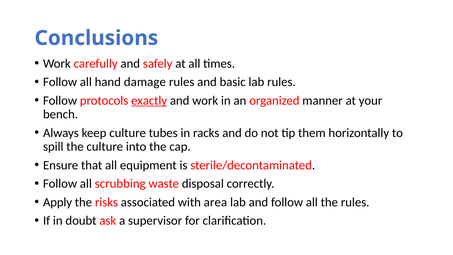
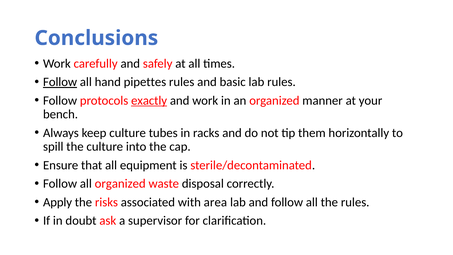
Follow at (60, 82) underline: none -> present
damage: damage -> pipettes
all scrubbing: scrubbing -> organized
